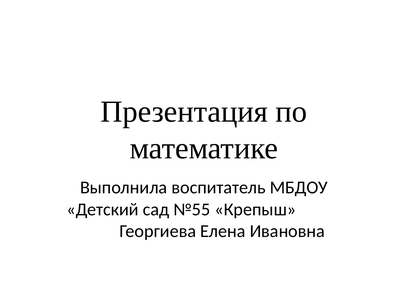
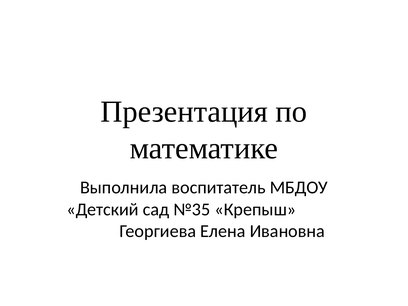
№55: №55 -> №35
